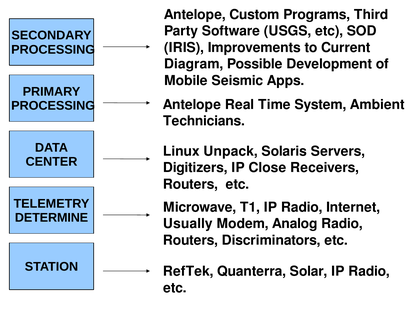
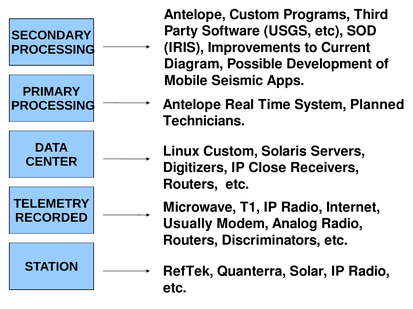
Ambient: Ambient -> Planned
Linux Unpack: Unpack -> Custom
DETERMINE: DETERMINE -> RECORDED
